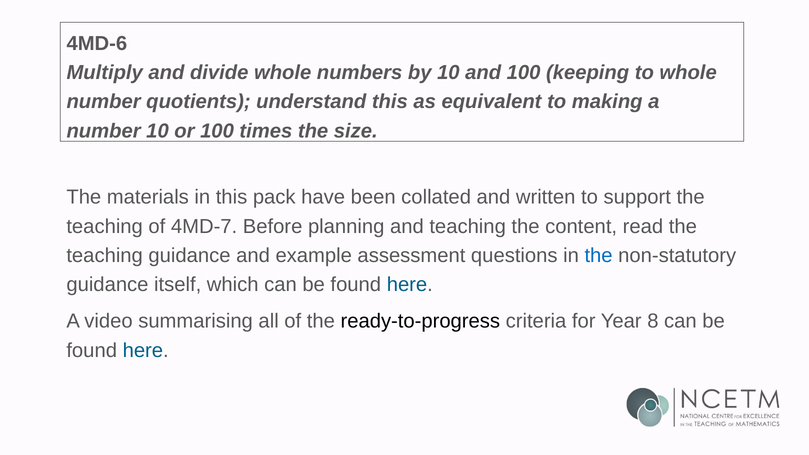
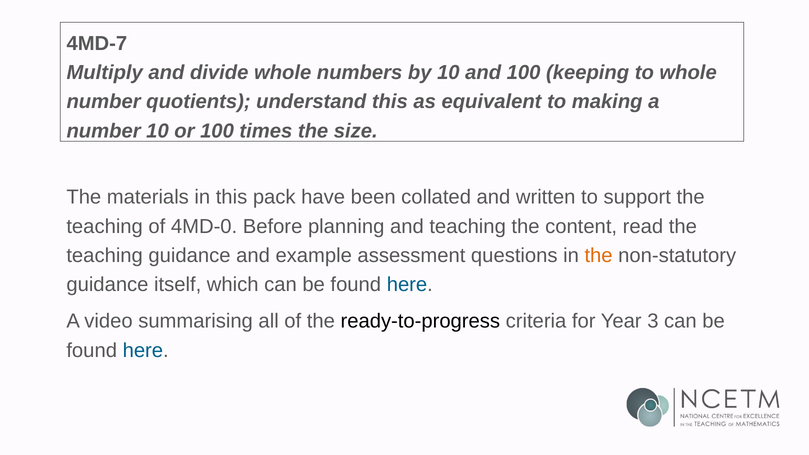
4MD-6: 4MD-6 -> 4MD-7
4MD-7: 4MD-7 -> 4MD-0
the at (599, 255) colour: blue -> orange
8: 8 -> 3
